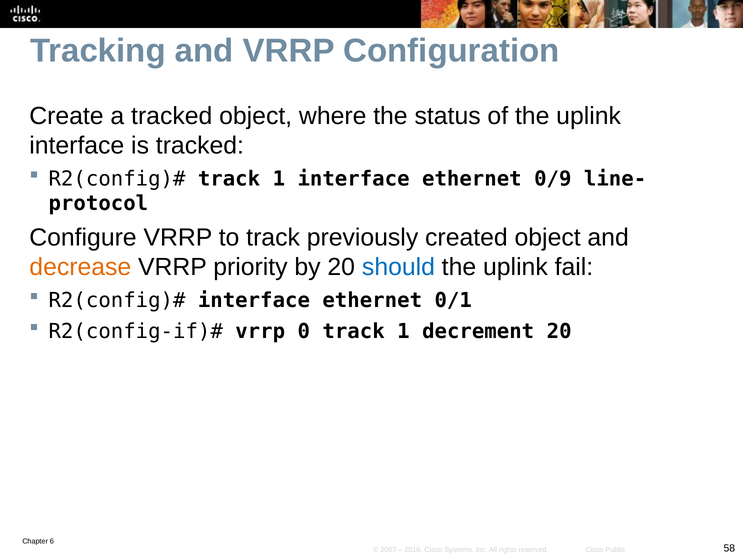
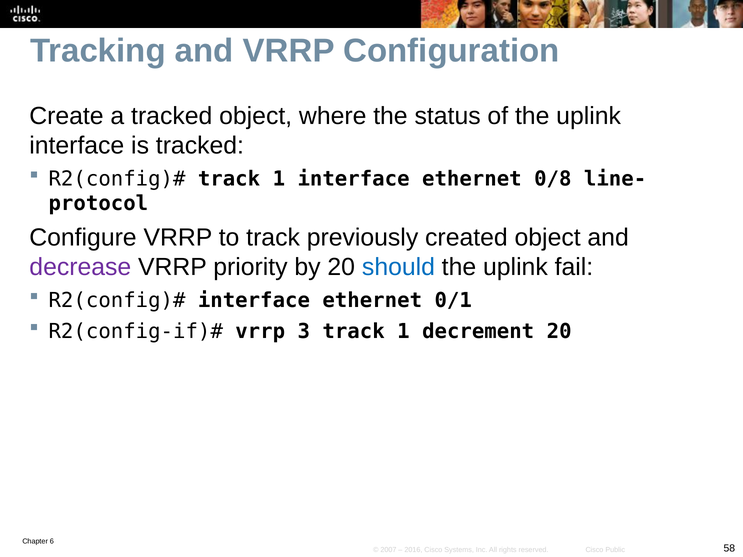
0/9: 0/9 -> 0/8
decrease colour: orange -> purple
0: 0 -> 3
